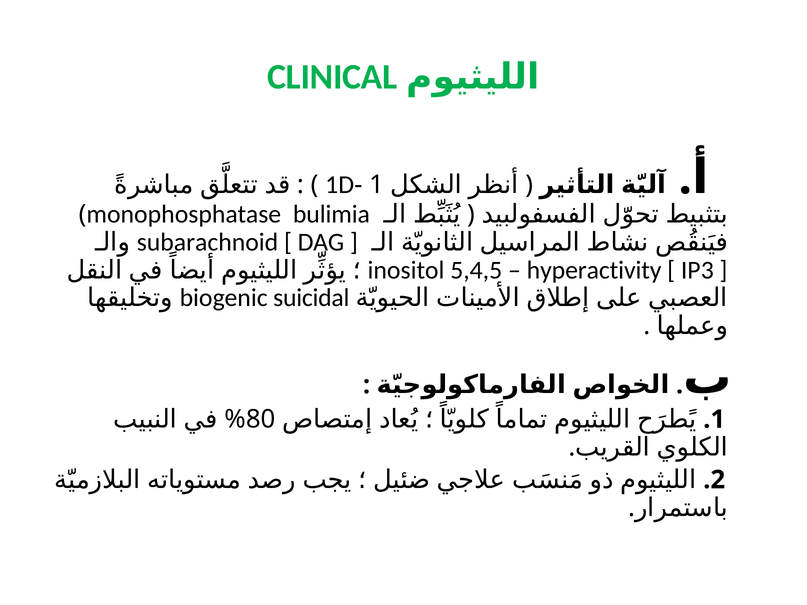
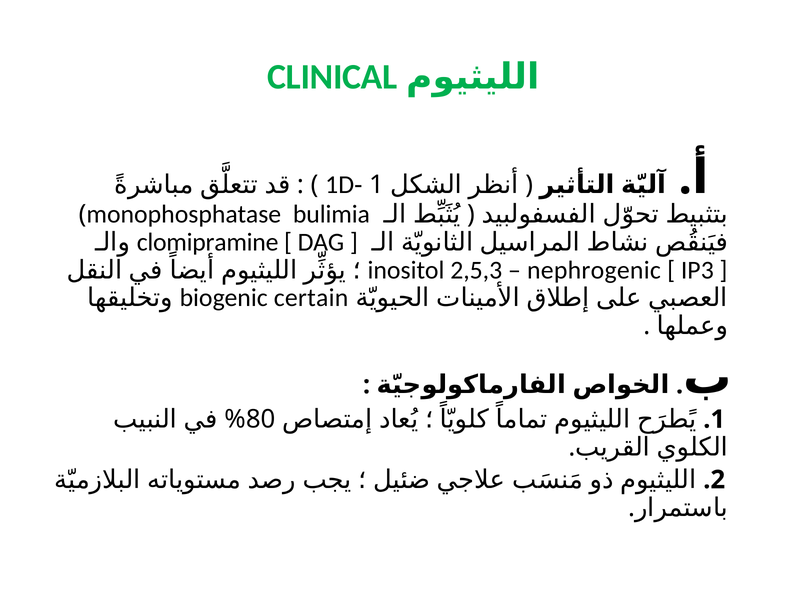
subarachnoid: subarachnoid -> clomipramine
5,4,5: 5,4,5 -> 2,5,3
hyperactivity: hyperactivity -> nephrogenic
suicidal: suicidal -> certain
